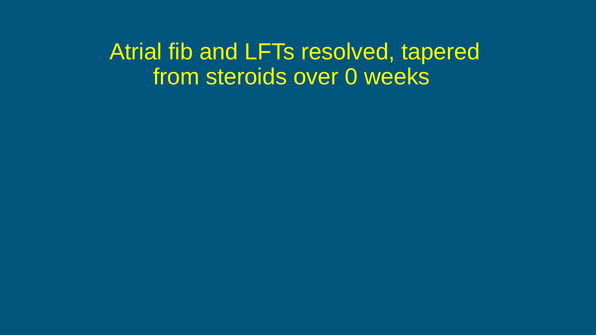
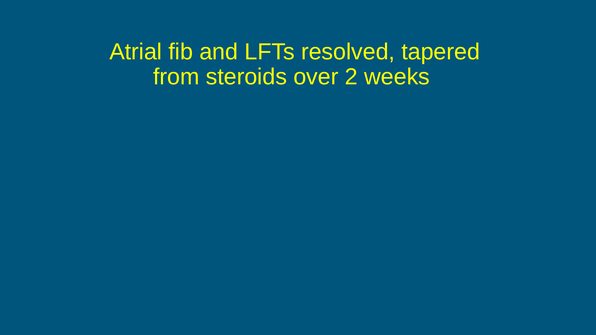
0: 0 -> 2
